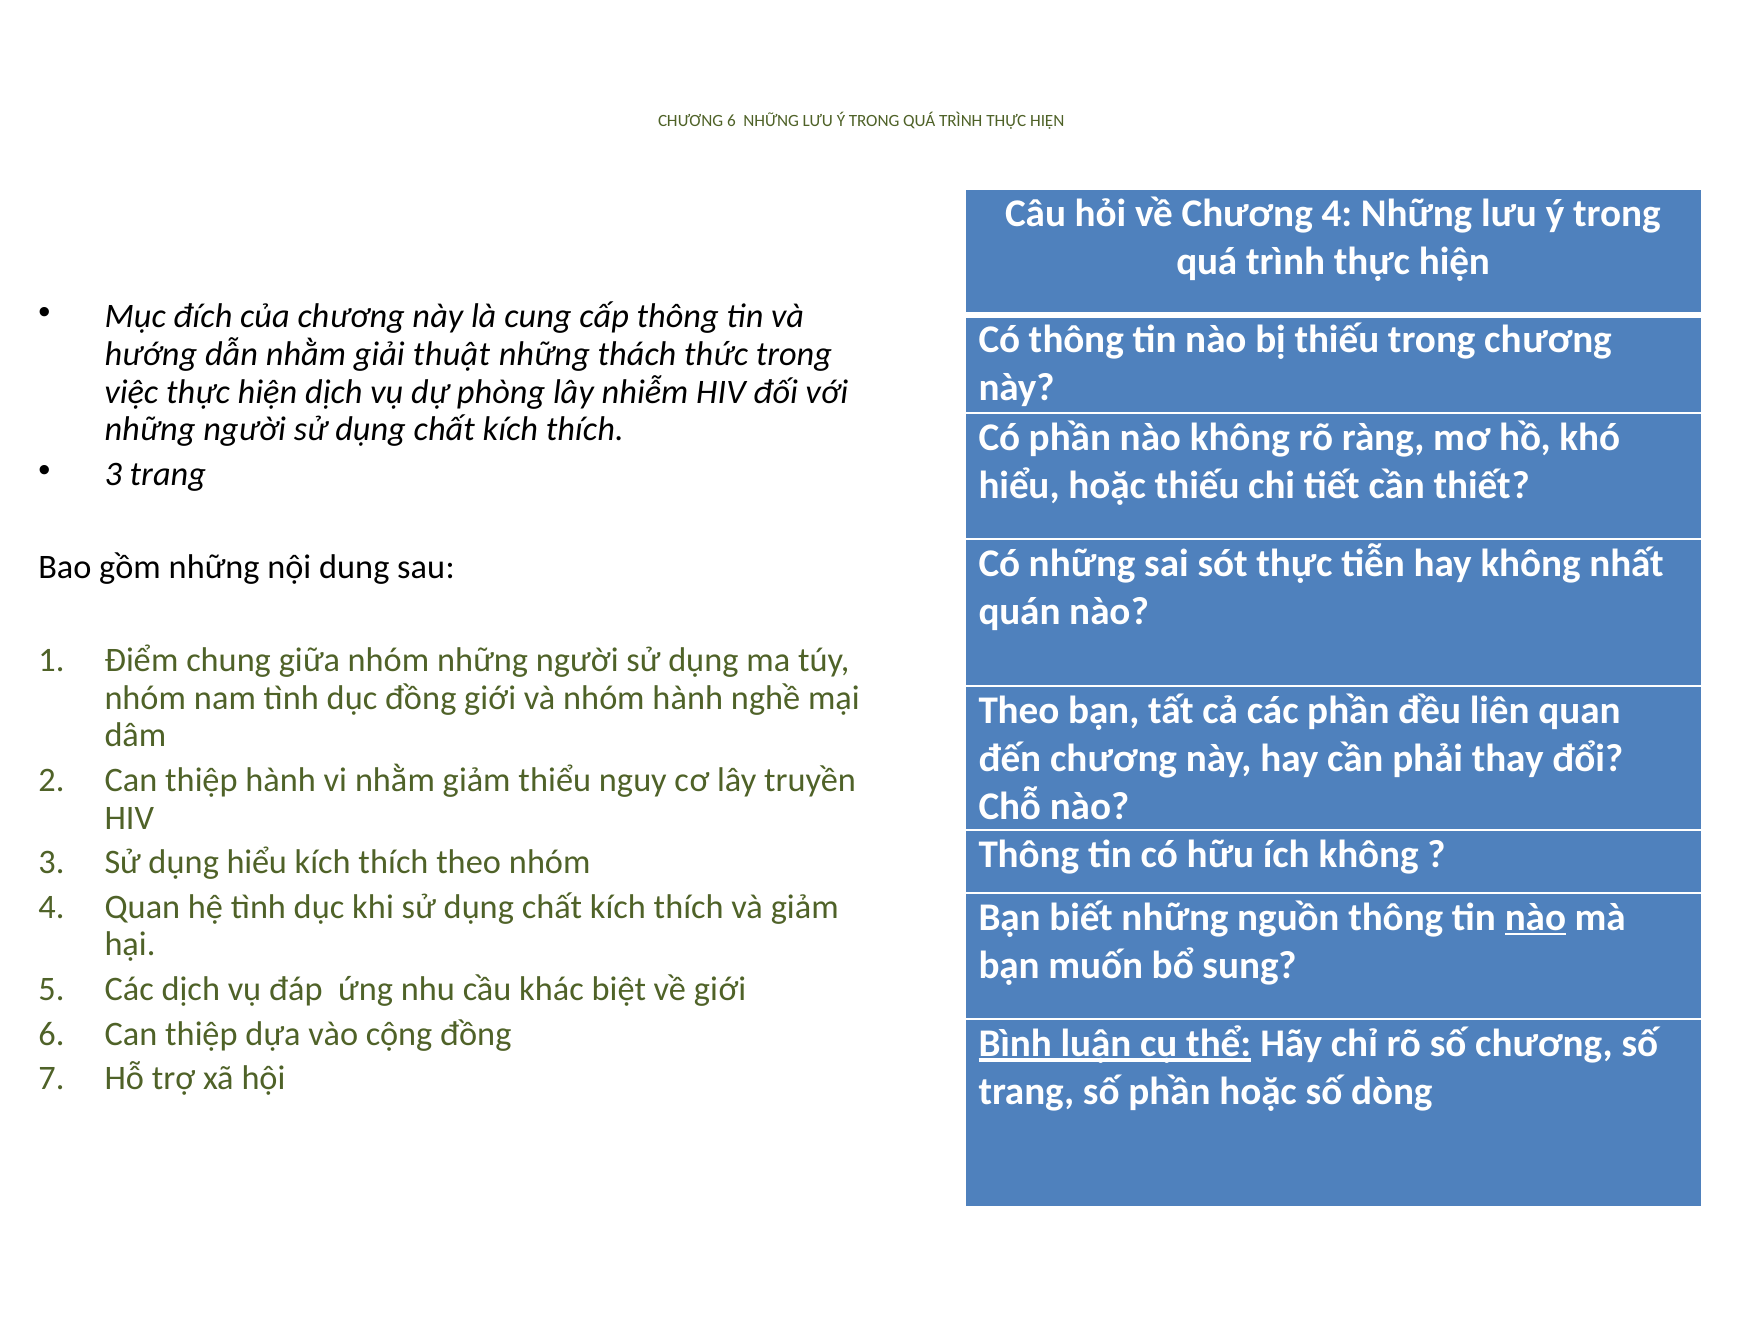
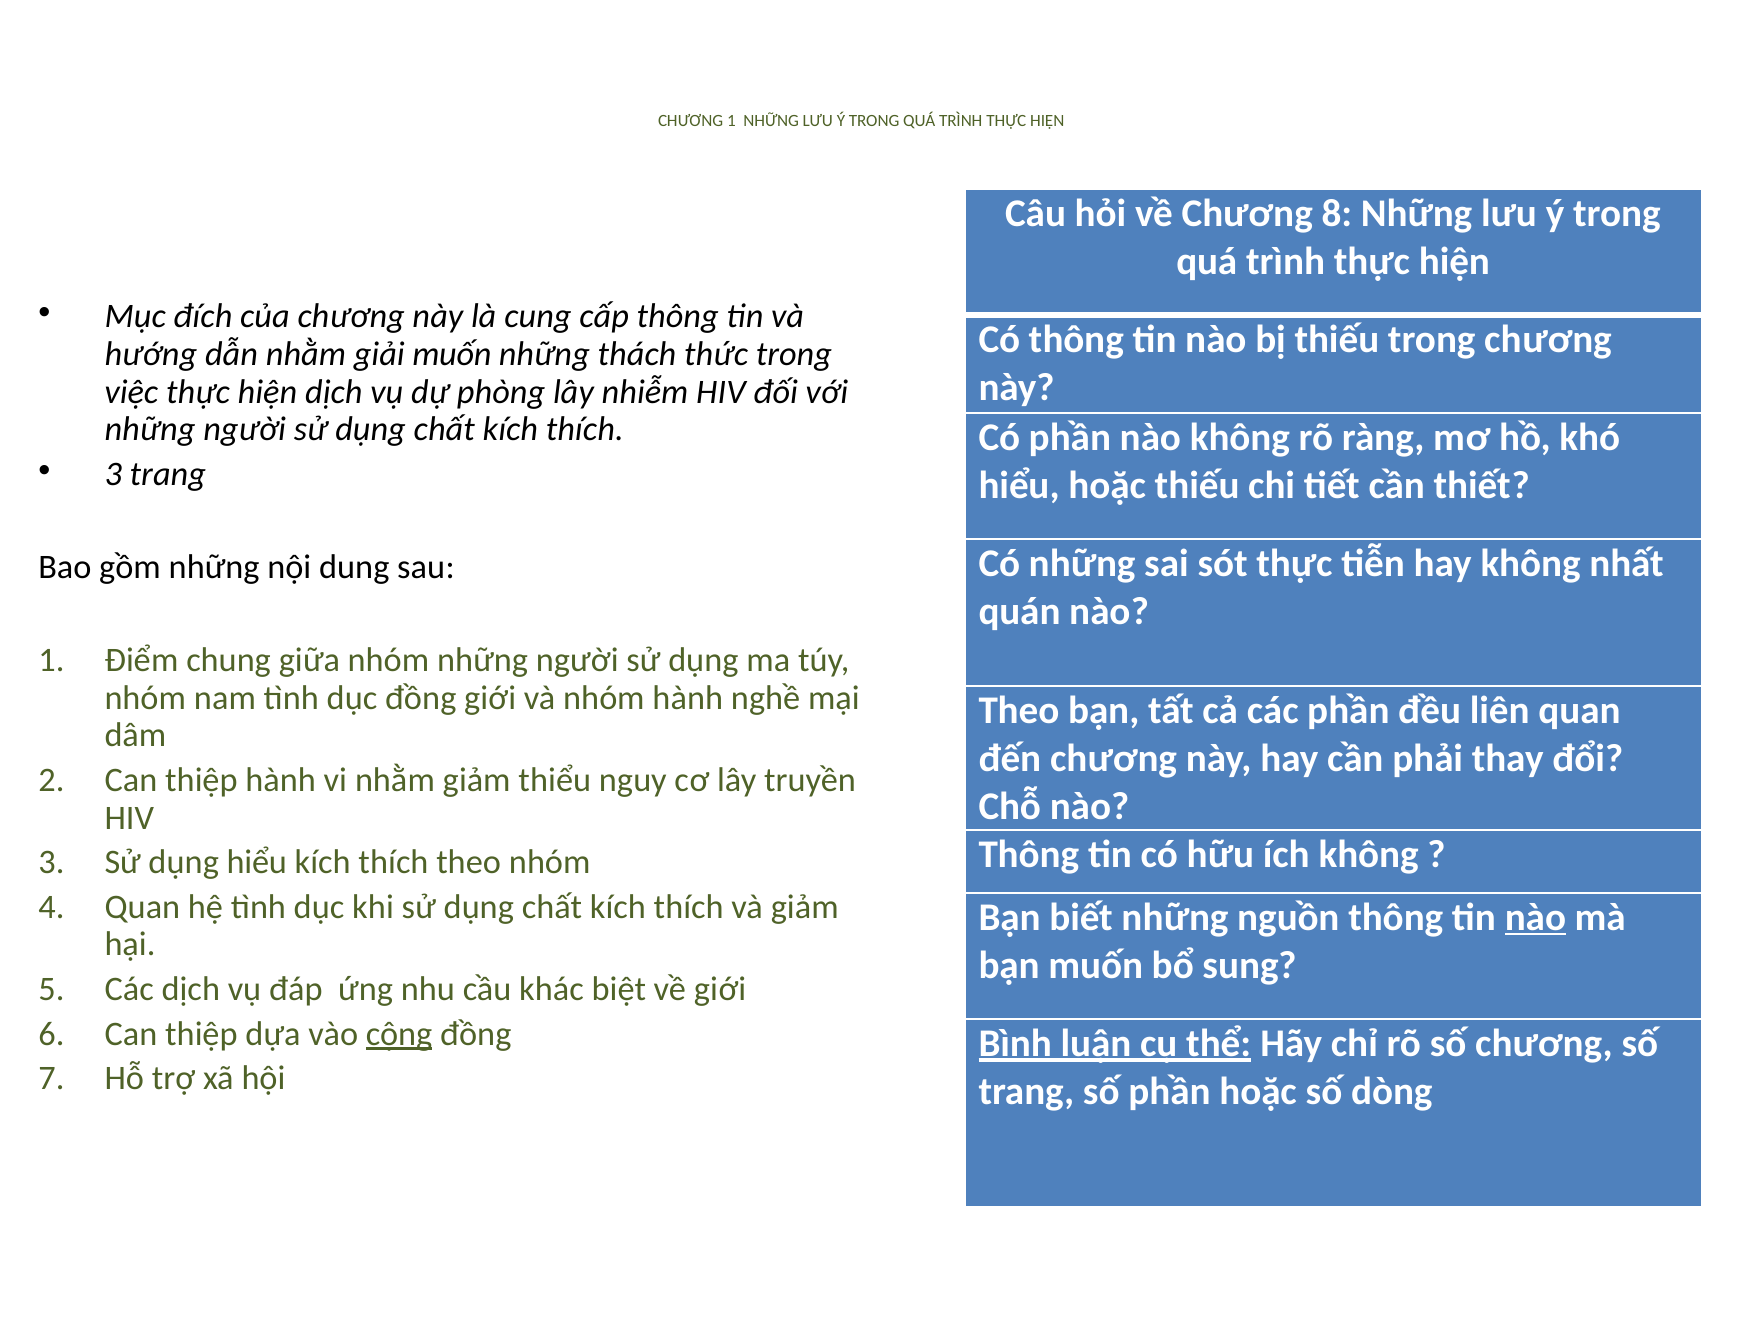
CHƯƠNG 6: 6 -> 1
Chương 4: 4 -> 8
giải thuật: thuật -> muốn
cộng underline: none -> present
